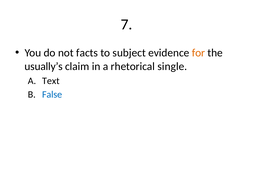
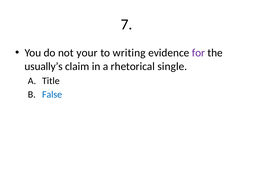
facts: facts -> your
subject: subject -> writing
for colour: orange -> purple
Text: Text -> Title
